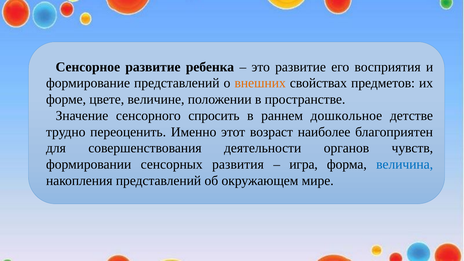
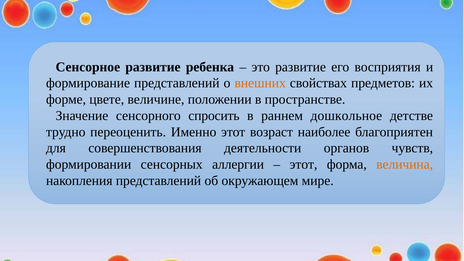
развития: развития -> аллергии
игра at (304, 164): игра -> этот
величина colour: blue -> orange
